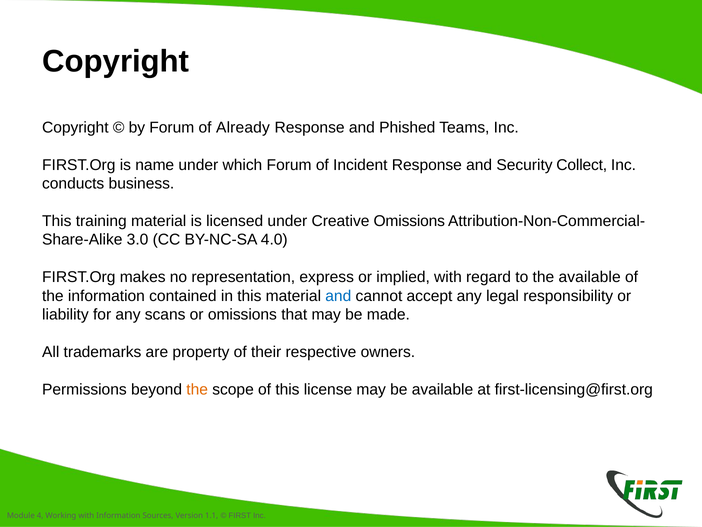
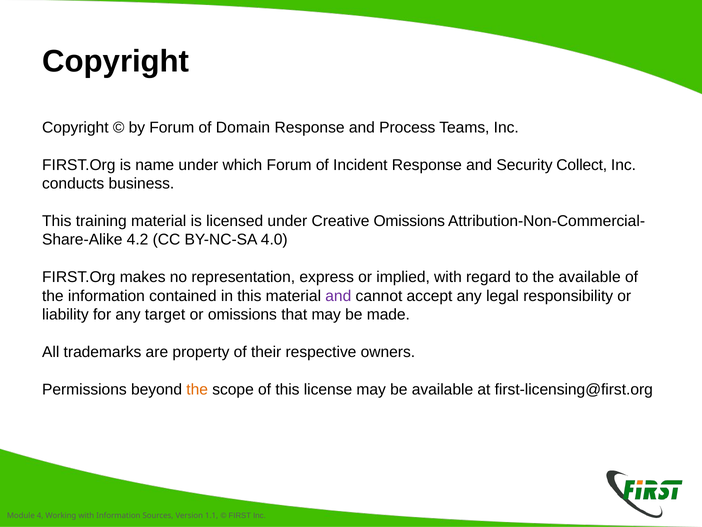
Already: Already -> Domain
Phished: Phished -> Process
3.0: 3.0 -> 4.2
and at (338, 296) colour: blue -> purple
scans: scans -> target
